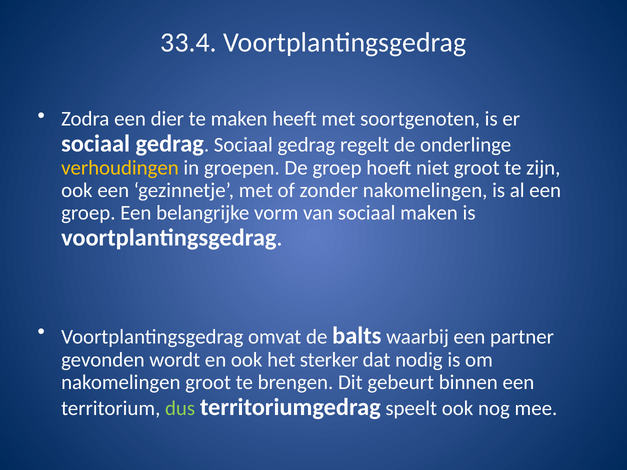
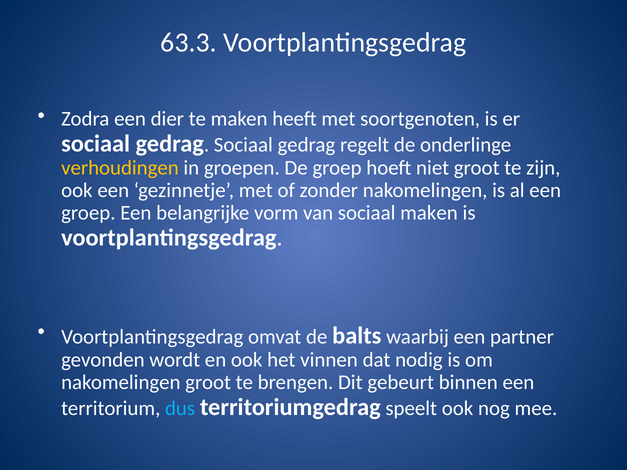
33.4: 33.4 -> 63.3
sterker: sterker -> vinnen
dus colour: light green -> light blue
